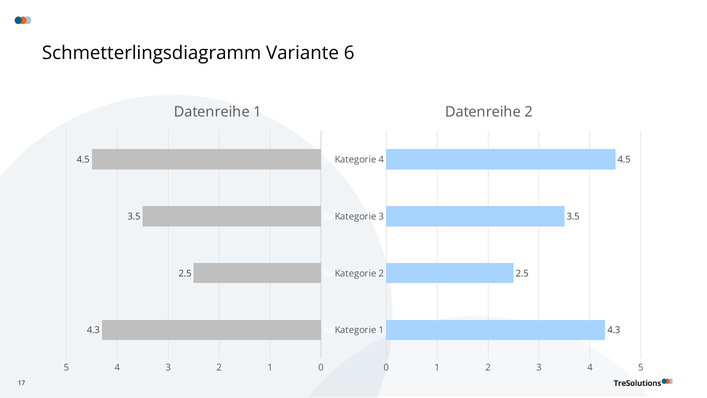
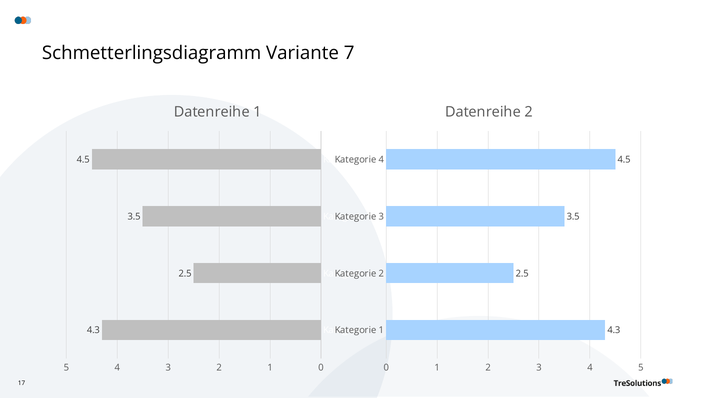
6: 6 -> 7
